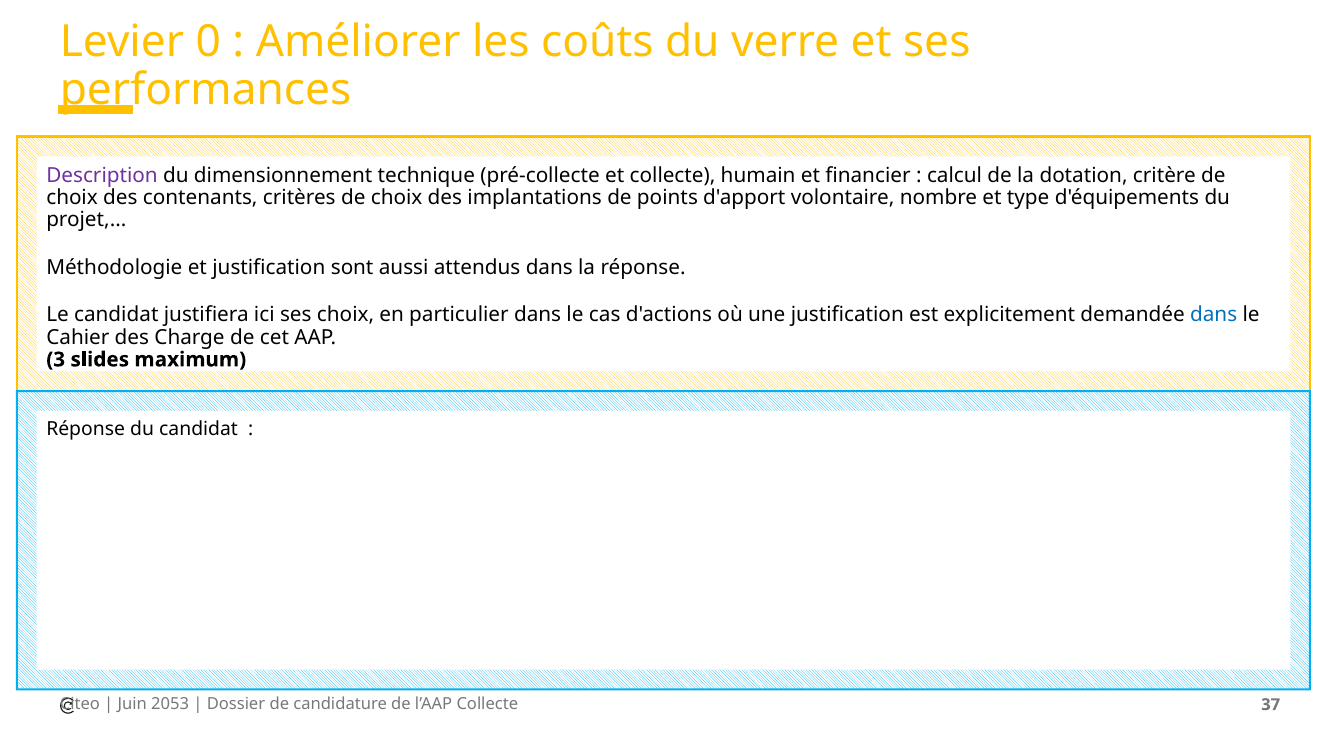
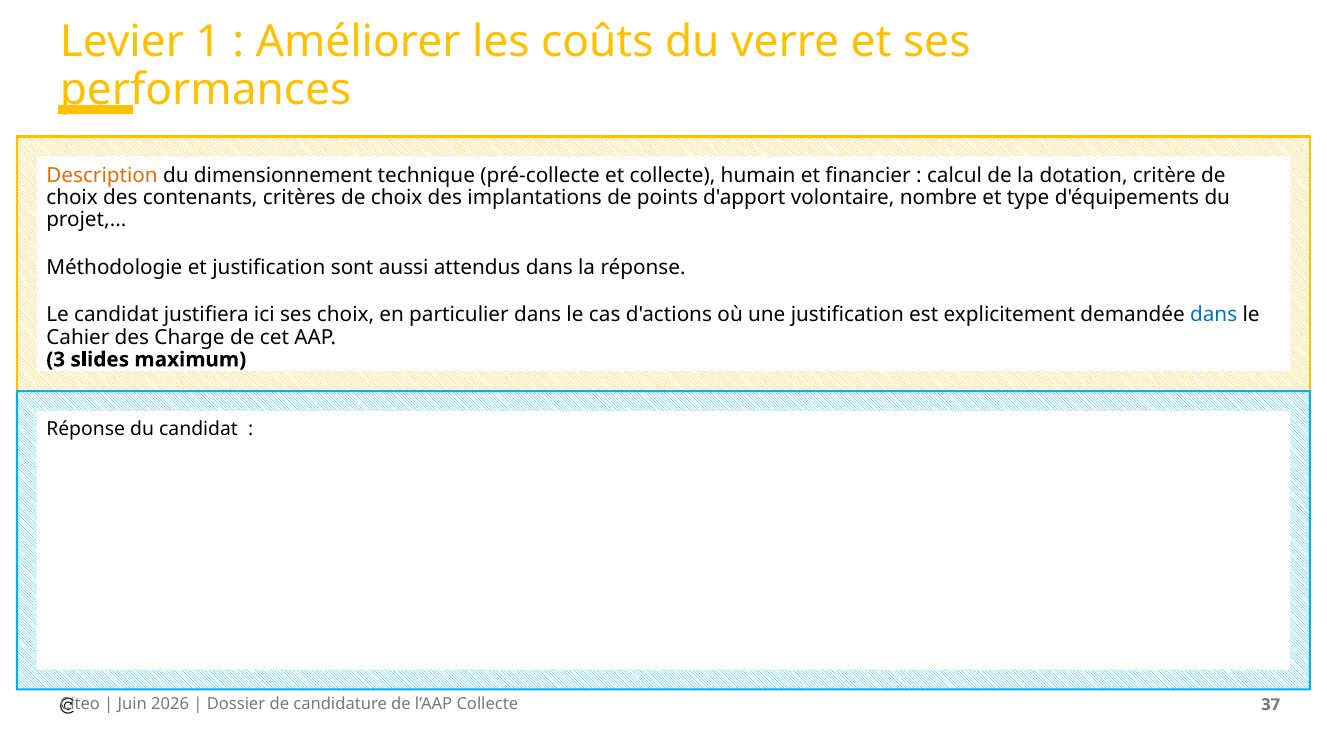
0: 0 -> 1
Description colour: purple -> orange
2053: 2053 -> 2026
